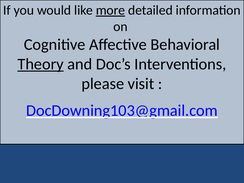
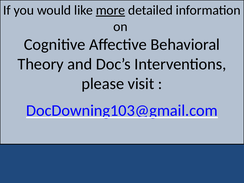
Theory underline: present -> none
